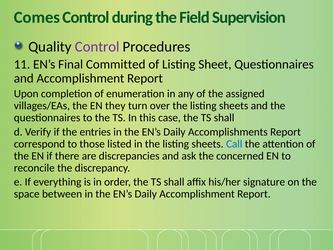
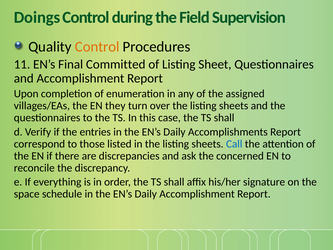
Comes: Comes -> Doings
Control at (97, 47) colour: purple -> orange
between: between -> schedule
